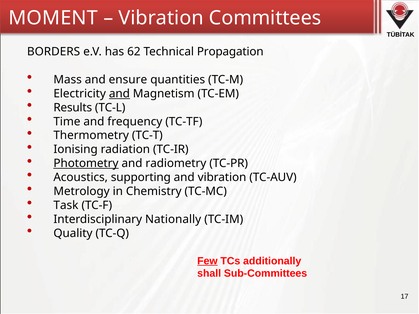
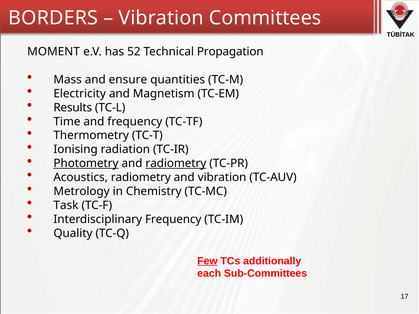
MOMENT: MOMENT -> BORDERS
BORDERS: BORDERS -> MOMENT
62: 62 -> 52
and at (119, 94) underline: present -> none
radiometry at (176, 164) underline: none -> present
Acoustics supporting: supporting -> radiometry
Interdisciplinary Nationally: Nationally -> Frequency
shall: shall -> each
